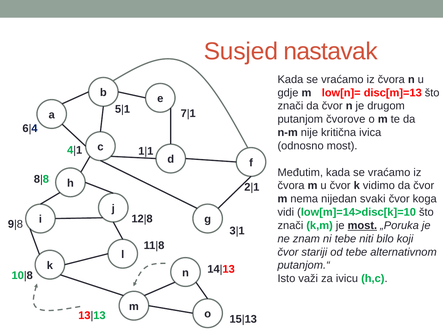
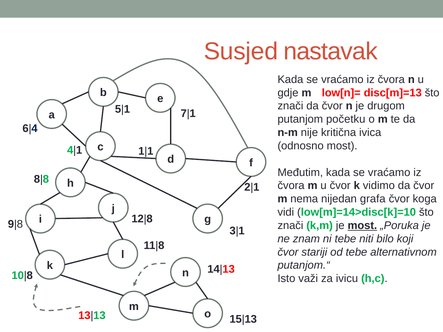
čvorove: čvorove -> početku
svaki: svaki -> grafa
